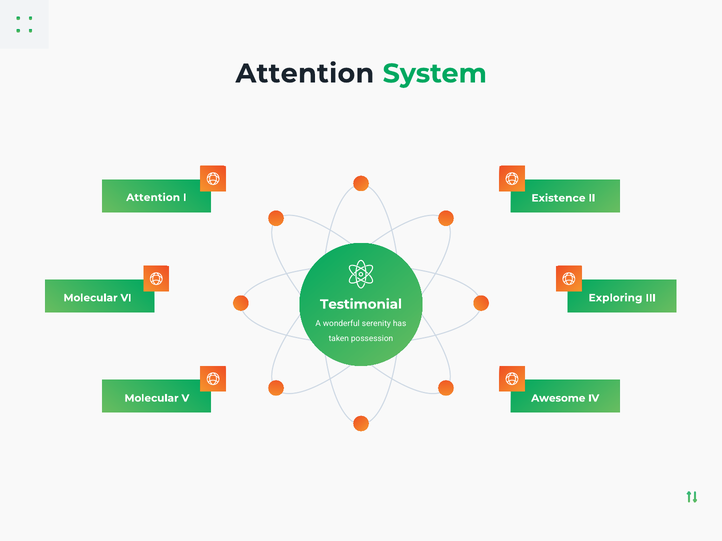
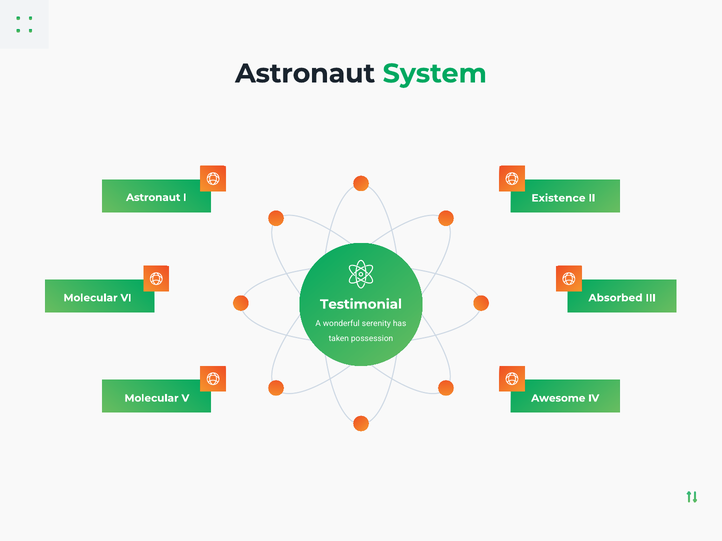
Attention at (305, 74): Attention -> Astronaut
Attention at (153, 198): Attention -> Astronaut
Exploring: Exploring -> Absorbed
